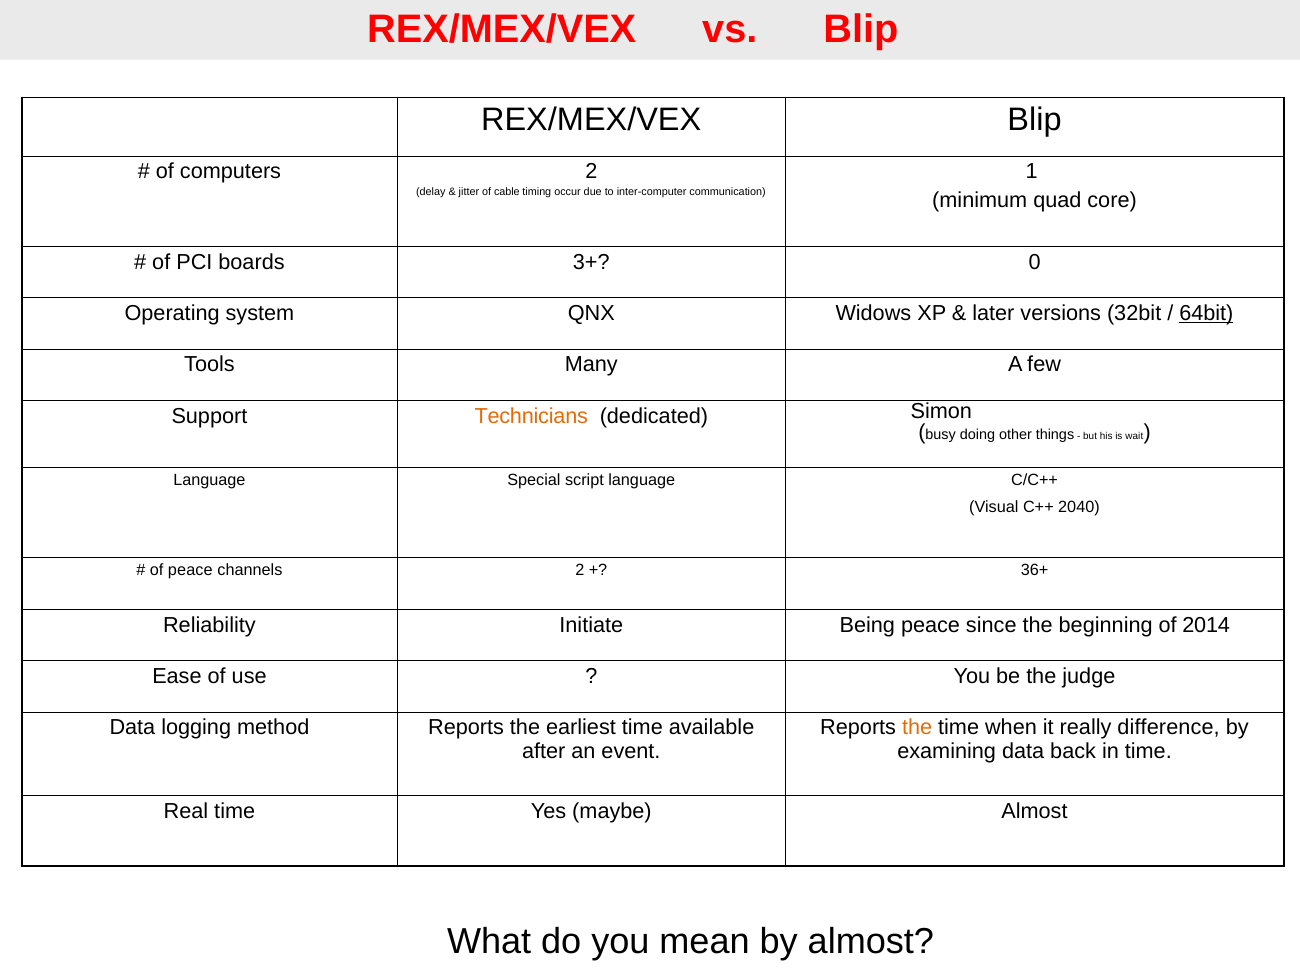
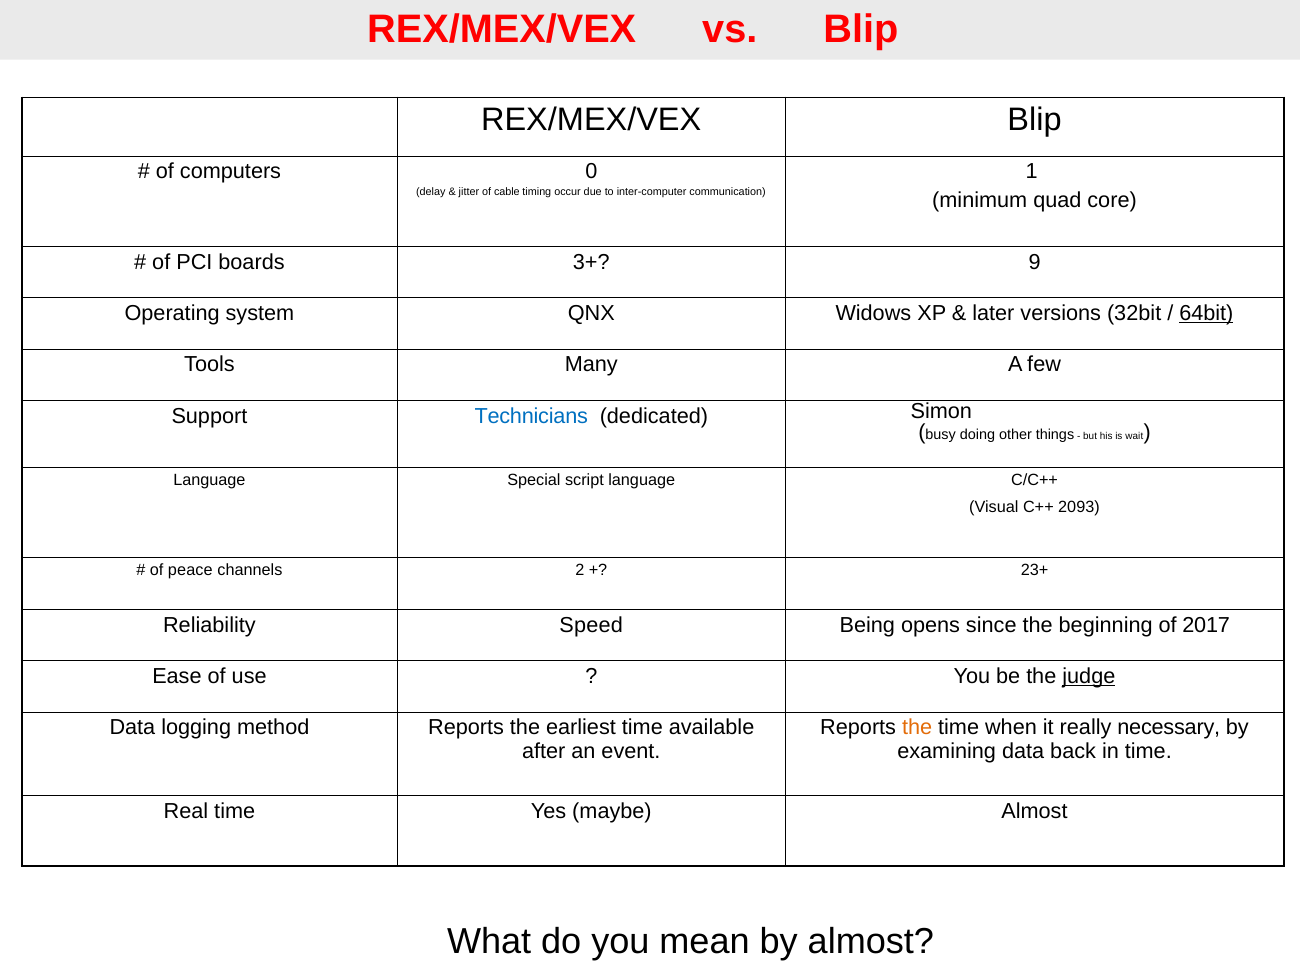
computers 2: 2 -> 0
0: 0 -> 9
Technicians colour: orange -> blue
2040: 2040 -> 2093
36+: 36+ -> 23+
Initiate: Initiate -> Speed
Being peace: peace -> opens
2014: 2014 -> 2017
judge underline: none -> present
difference: difference -> necessary
